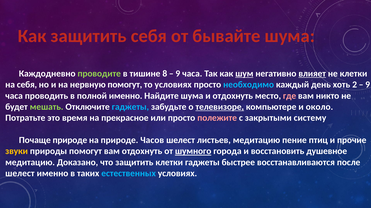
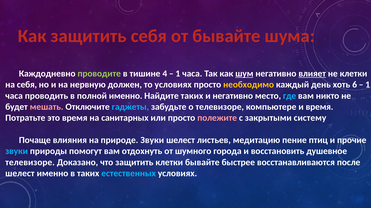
8: 8 -> 4
9 at (178, 74): 9 -> 1
нервную помогут: помогут -> должен
необходимо colour: light blue -> yellow
2: 2 -> 6
9 at (368, 85): 9 -> 1
Найдите шума: шума -> таких
и отдохнуть: отдохнуть -> негативно
где colour: pink -> light blue
мешать colour: light green -> pink
телевизоре at (220, 107) underline: present -> none
и около: около -> время
прекрасное: прекрасное -> санитарных
природе at (70, 141): природе -> влияния
природе Часов: Часов -> Звуки
звуки at (17, 152) colour: yellow -> light blue
шумного underline: present -> none
медитацию at (30, 163): медитацию -> телевизоре
клетки гаджеты: гаджеты -> бывайте
